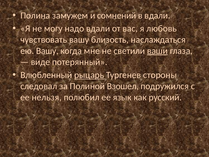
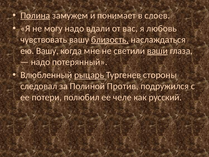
Полина underline: none -> present
сомнений: сомнений -> понимает
в вдали: вдали -> слоев
близость underline: none -> present
виде at (40, 62): виде -> надо
Взошел: Взошел -> Против
нельзя: нельзя -> потери
язык: язык -> челе
